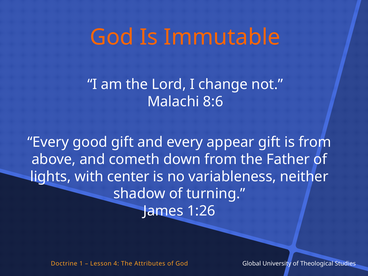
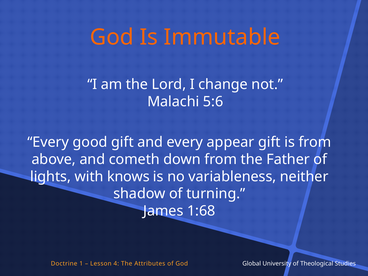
8:6: 8:6 -> 5:6
center: center -> knows
1:26: 1:26 -> 1:68
